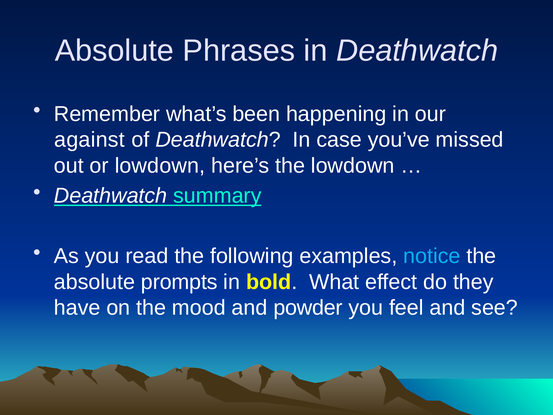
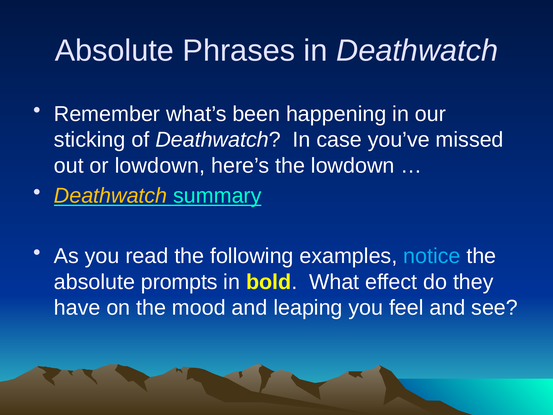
against: against -> sticking
Deathwatch at (111, 196) colour: white -> yellow
powder: powder -> leaping
